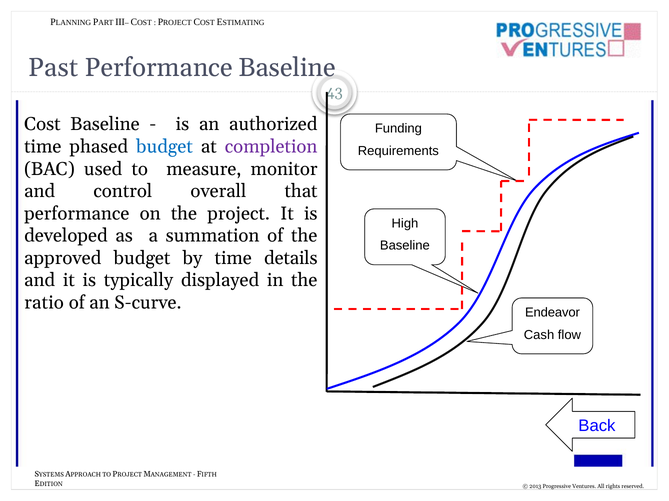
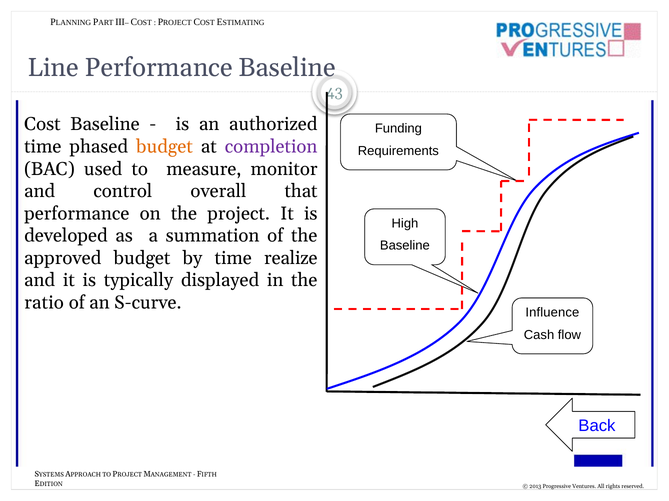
Past: Past -> Line
budget at (164, 147) colour: blue -> orange
details: details -> realize
Endeavor: Endeavor -> Influence
